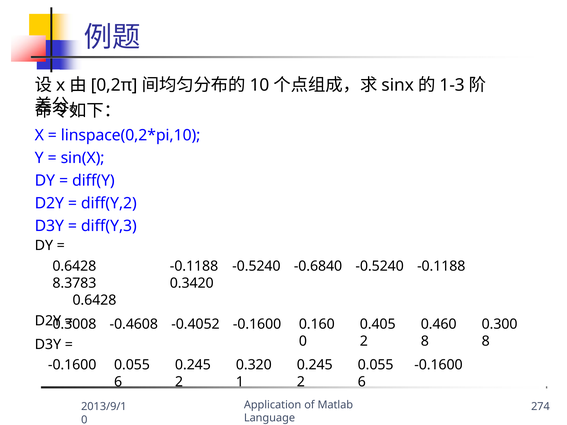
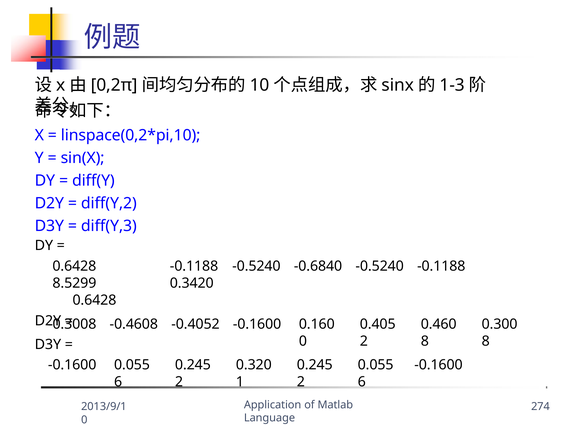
8.3783: 8.3783 -> 8.5299
